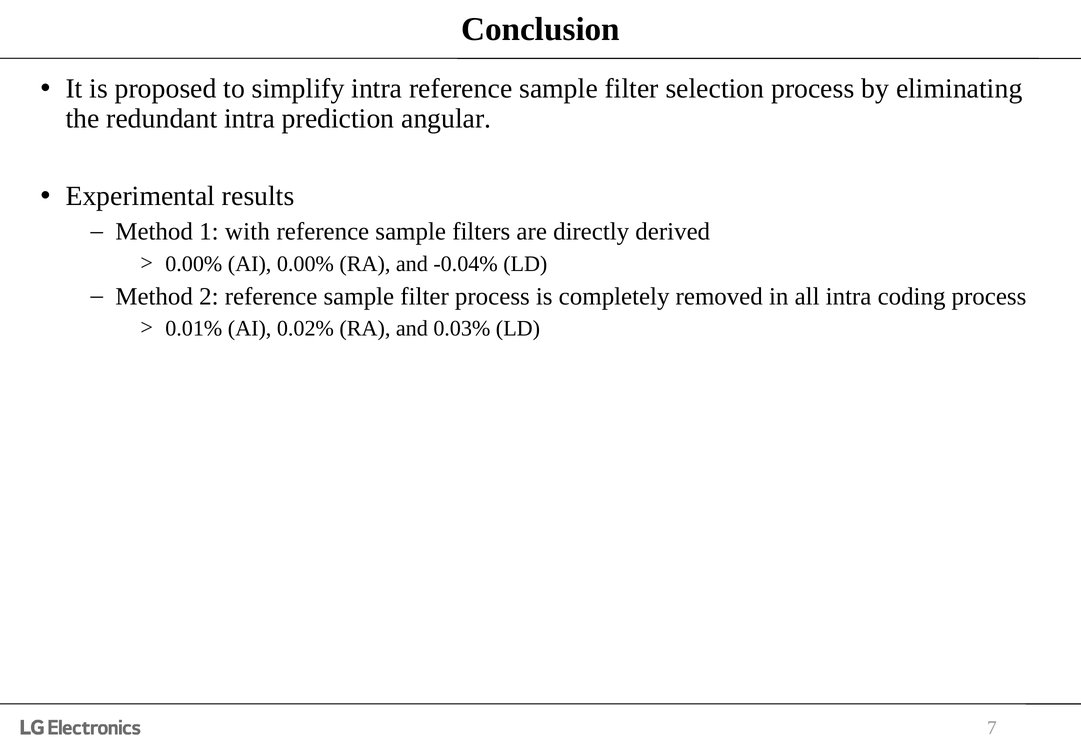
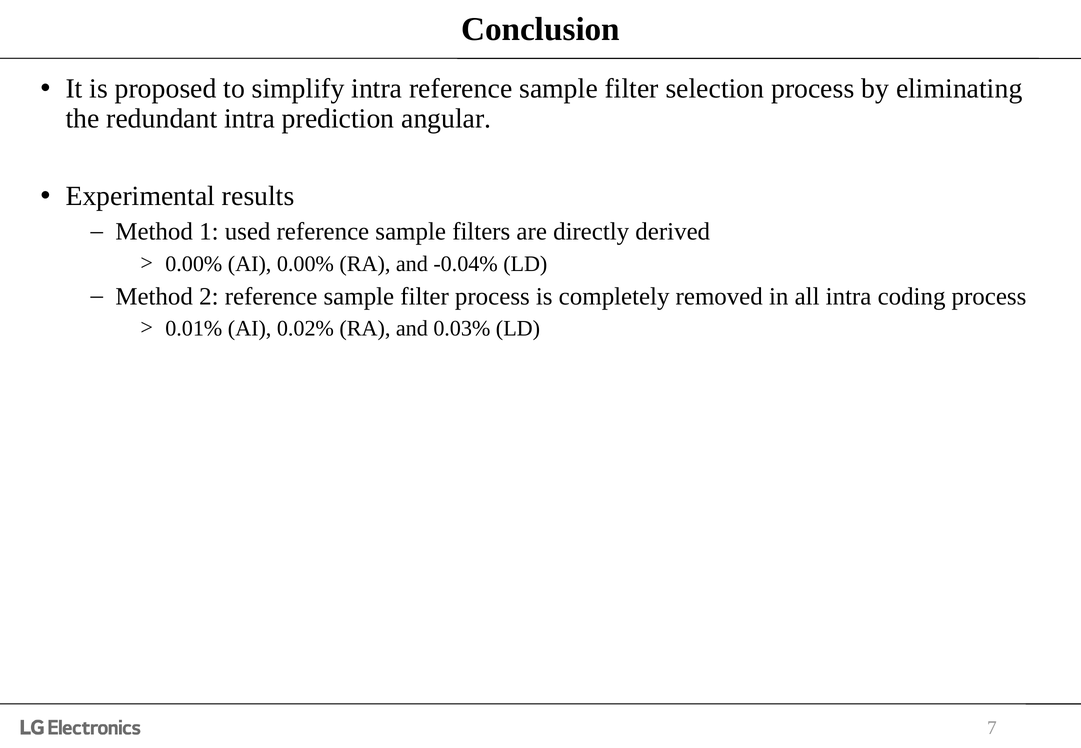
with: with -> used
